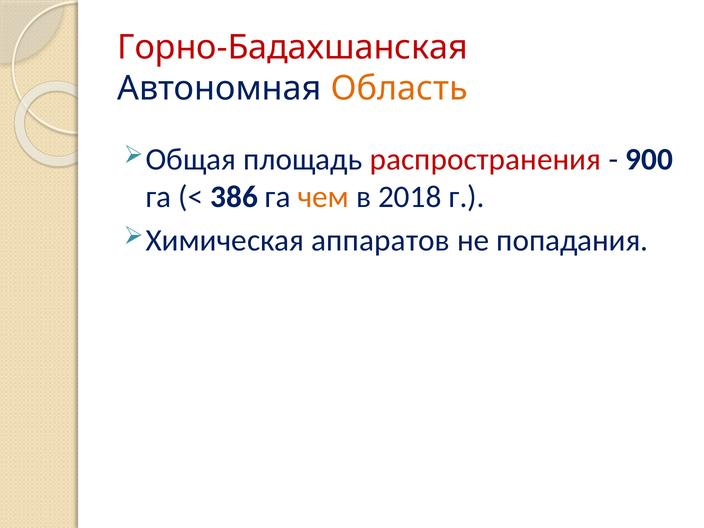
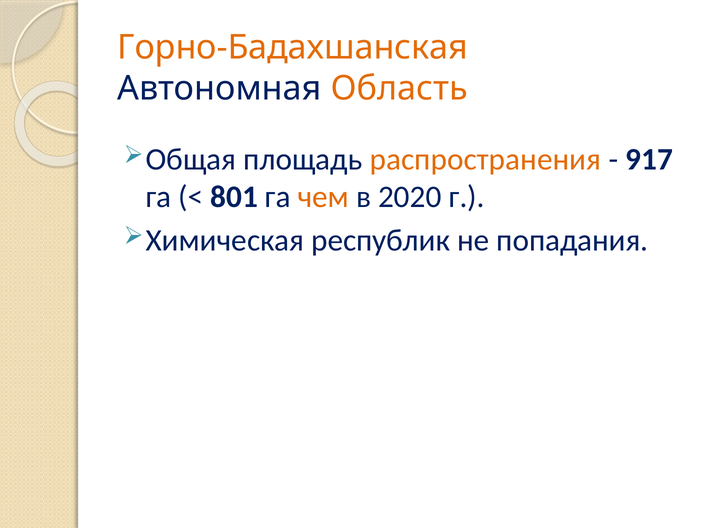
Горно-Бадахшанская colour: red -> orange
распространения colour: red -> orange
900: 900 -> 917
386: 386 -> 801
2018: 2018 -> 2020
аппаратов: аппаратов -> республик
